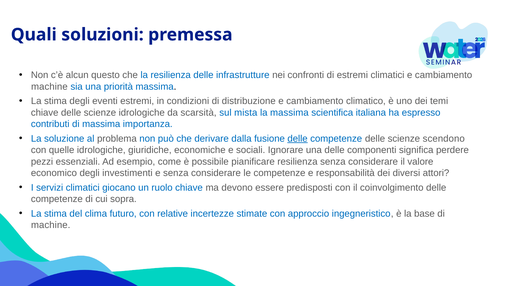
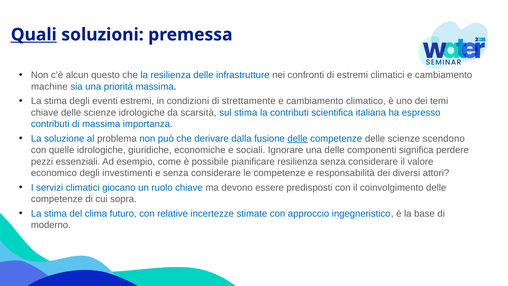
Quali underline: none -> present
distribuzione: distribuzione -> strettamente
sul mista: mista -> stima
la massima: massima -> contributi
machine at (51, 225): machine -> moderno
